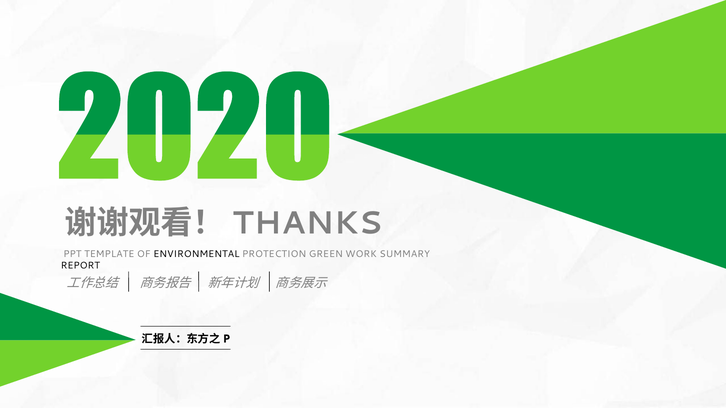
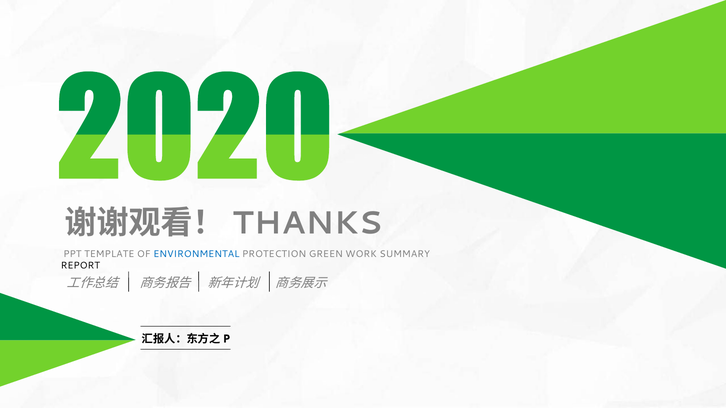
ENVIRONMENTAL colour: black -> blue
